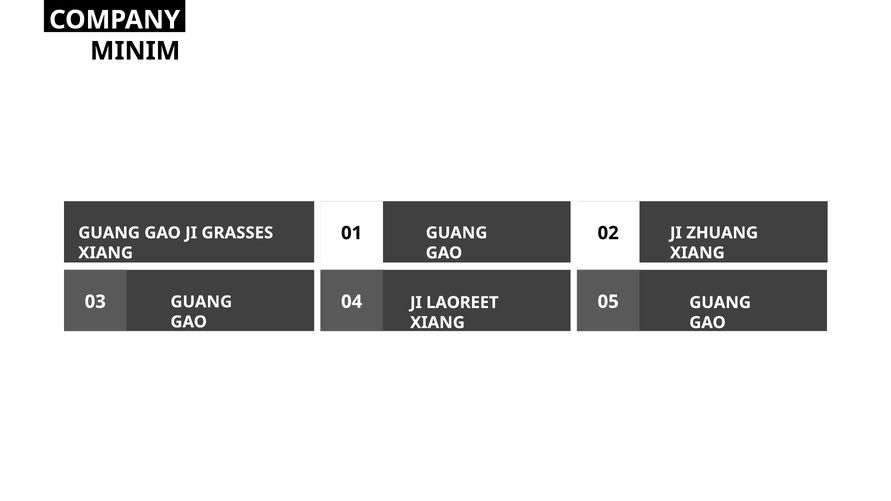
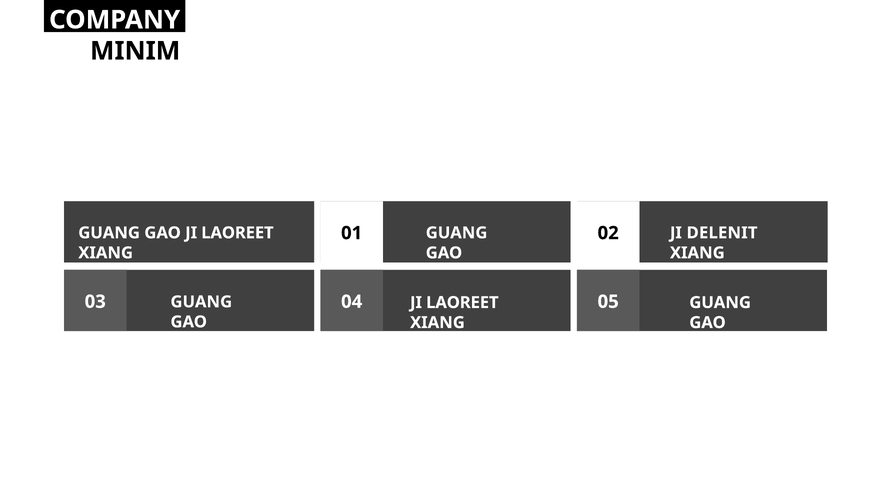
GAO JI GRASSES: GRASSES -> LAOREET
ZHUANG: ZHUANG -> DELENIT
